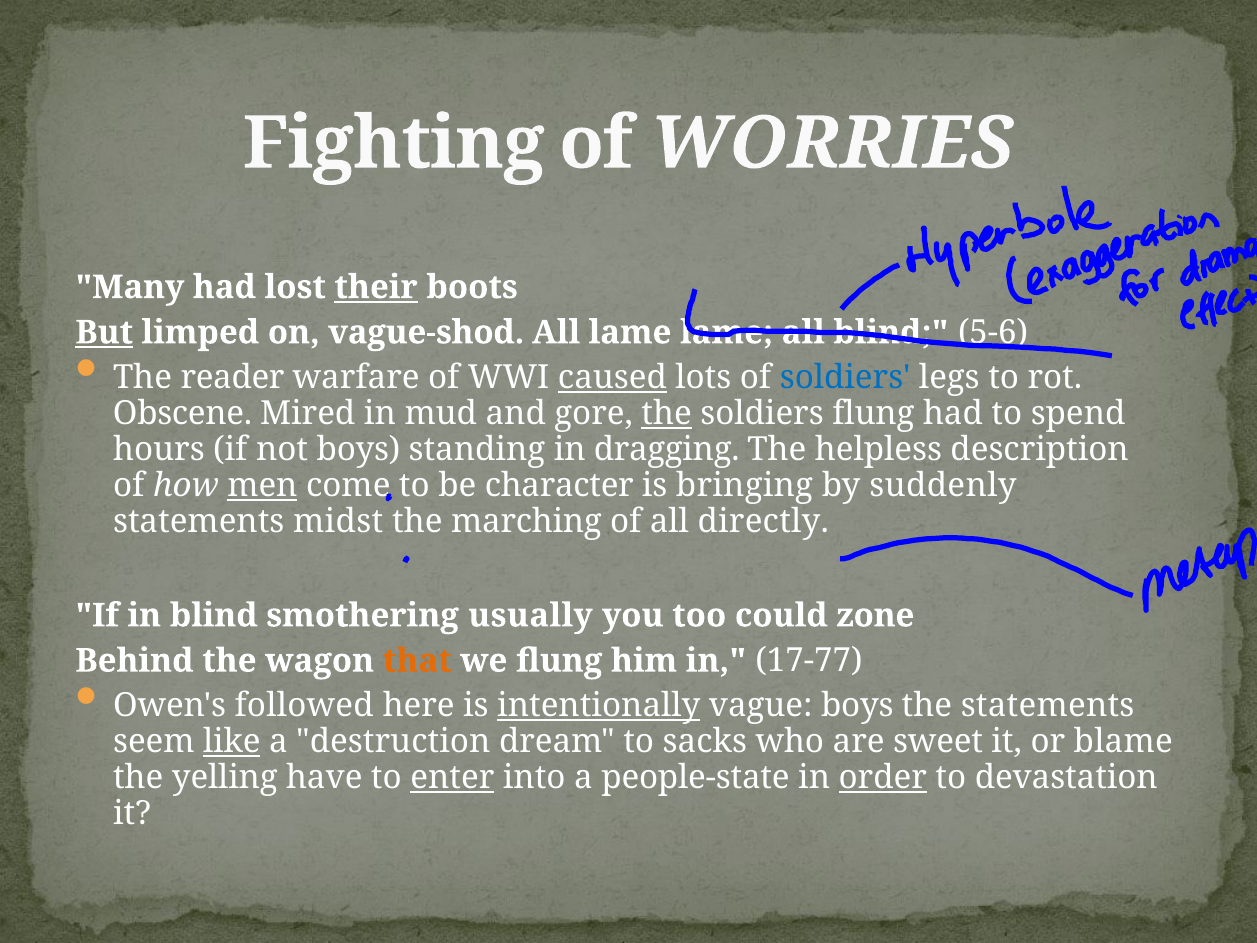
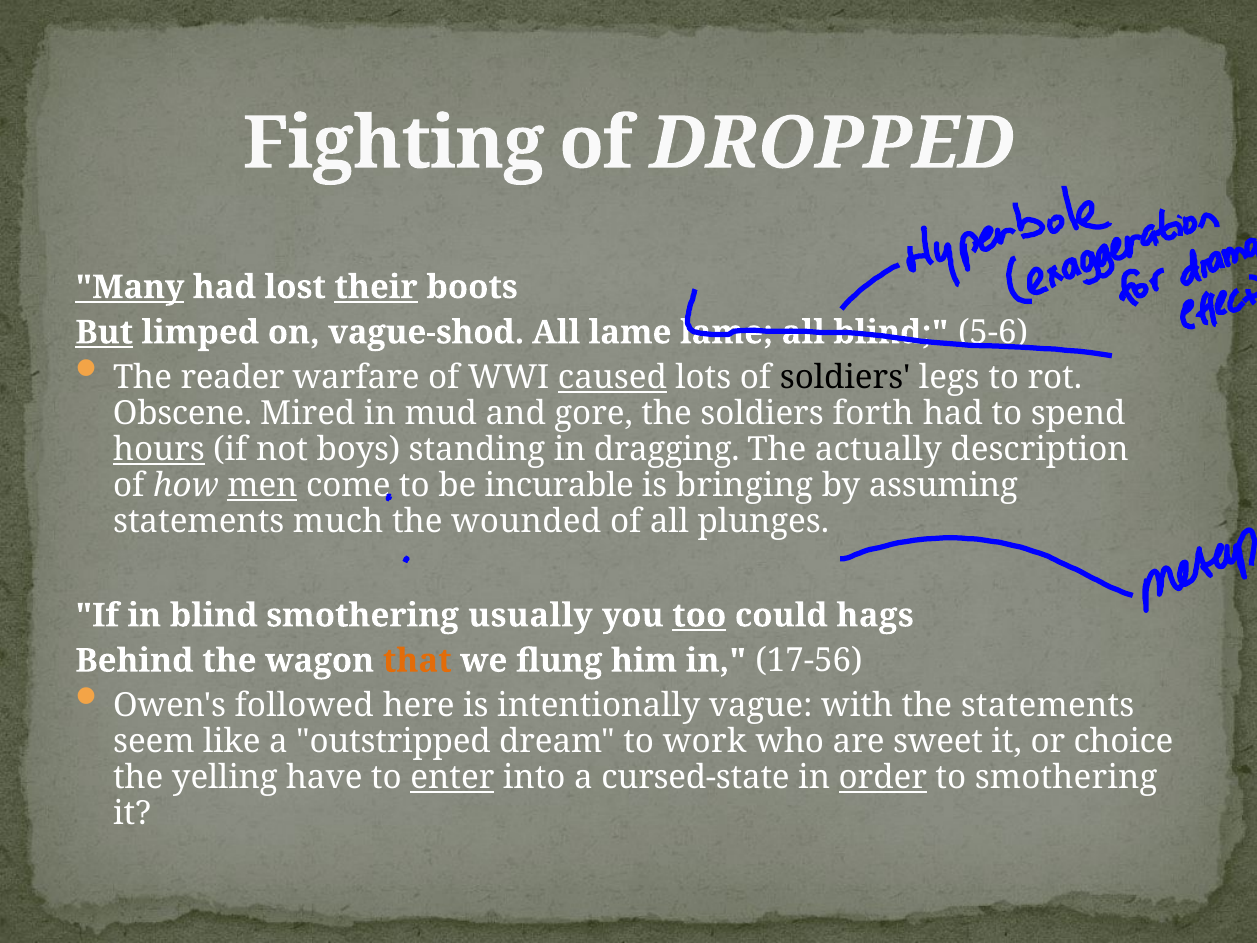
WORRIES: WORRIES -> DROPPED
Many underline: none -> present
soldiers at (845, 378) colour: blue -> black
the at (667, 413) underline: present -> none
soldiers flung: flung -> forth
hours underline: none -> present
helpless: helpless -> actually
character: character -> incurable
suddenly: suddenly -> assuming
midst: midst -> much
marching: marching -> wounded
directly: directly -> plunges
too underline: none -> present
zone: zone -> hags
17-77: 17-77 -> 17-56
intentionally underline: present -> none
vague boys: boys -> with
like underline: present -> none
destruction: destruction -> outstripped
sacks: sacks -> work
blame: blame -> choice
people-state: people-state -> cursed-state
to devastation: devastation -> smothering
